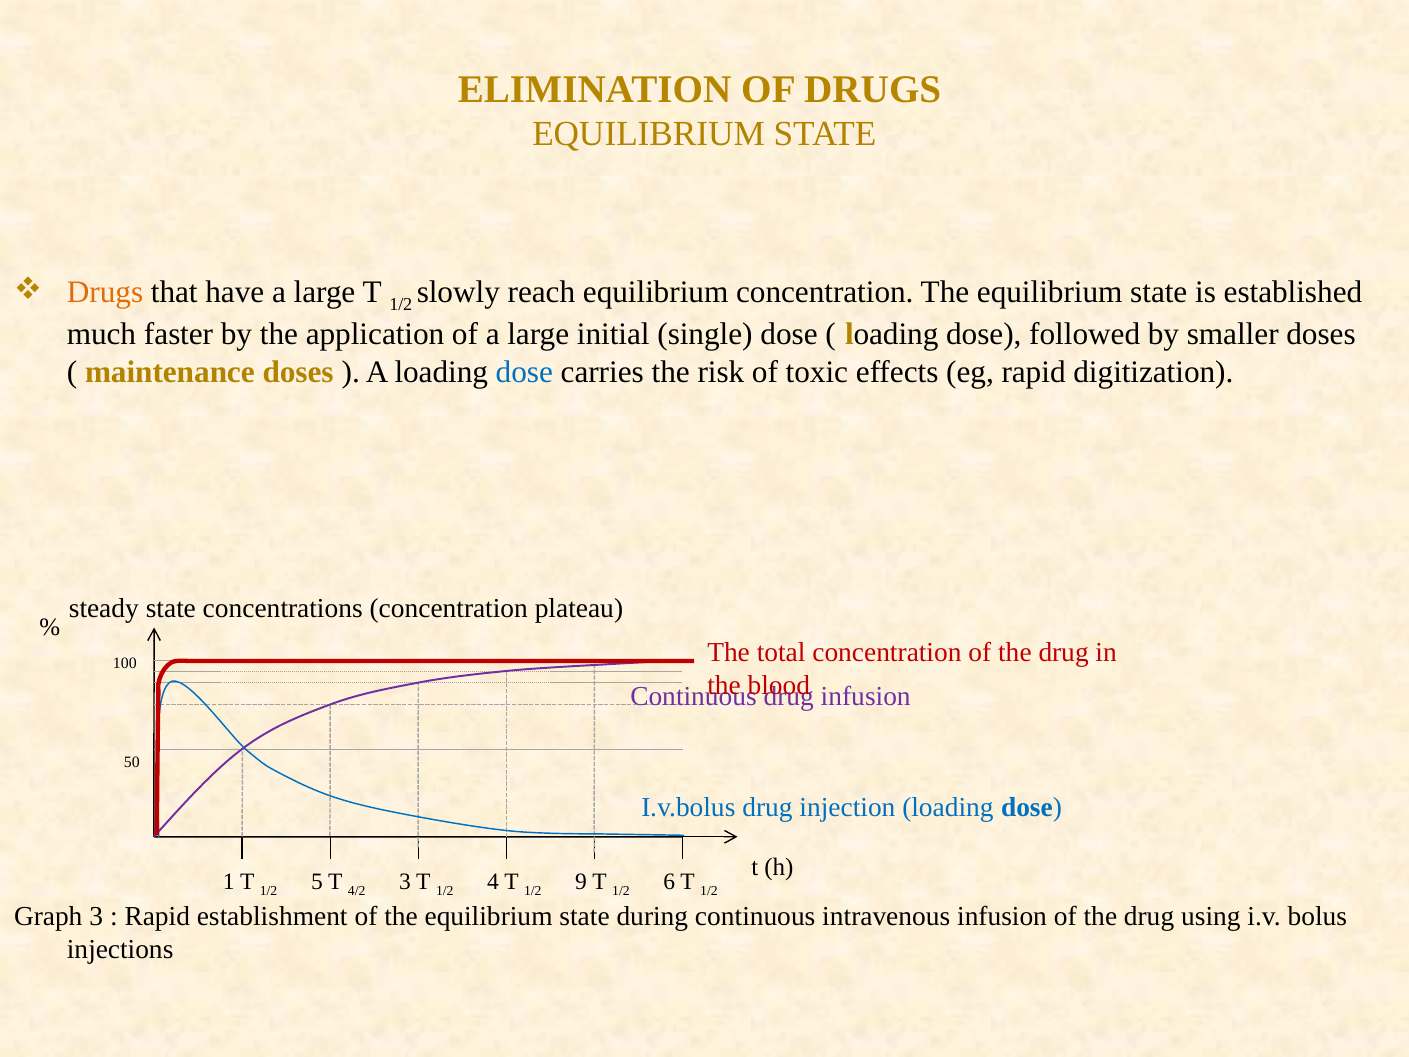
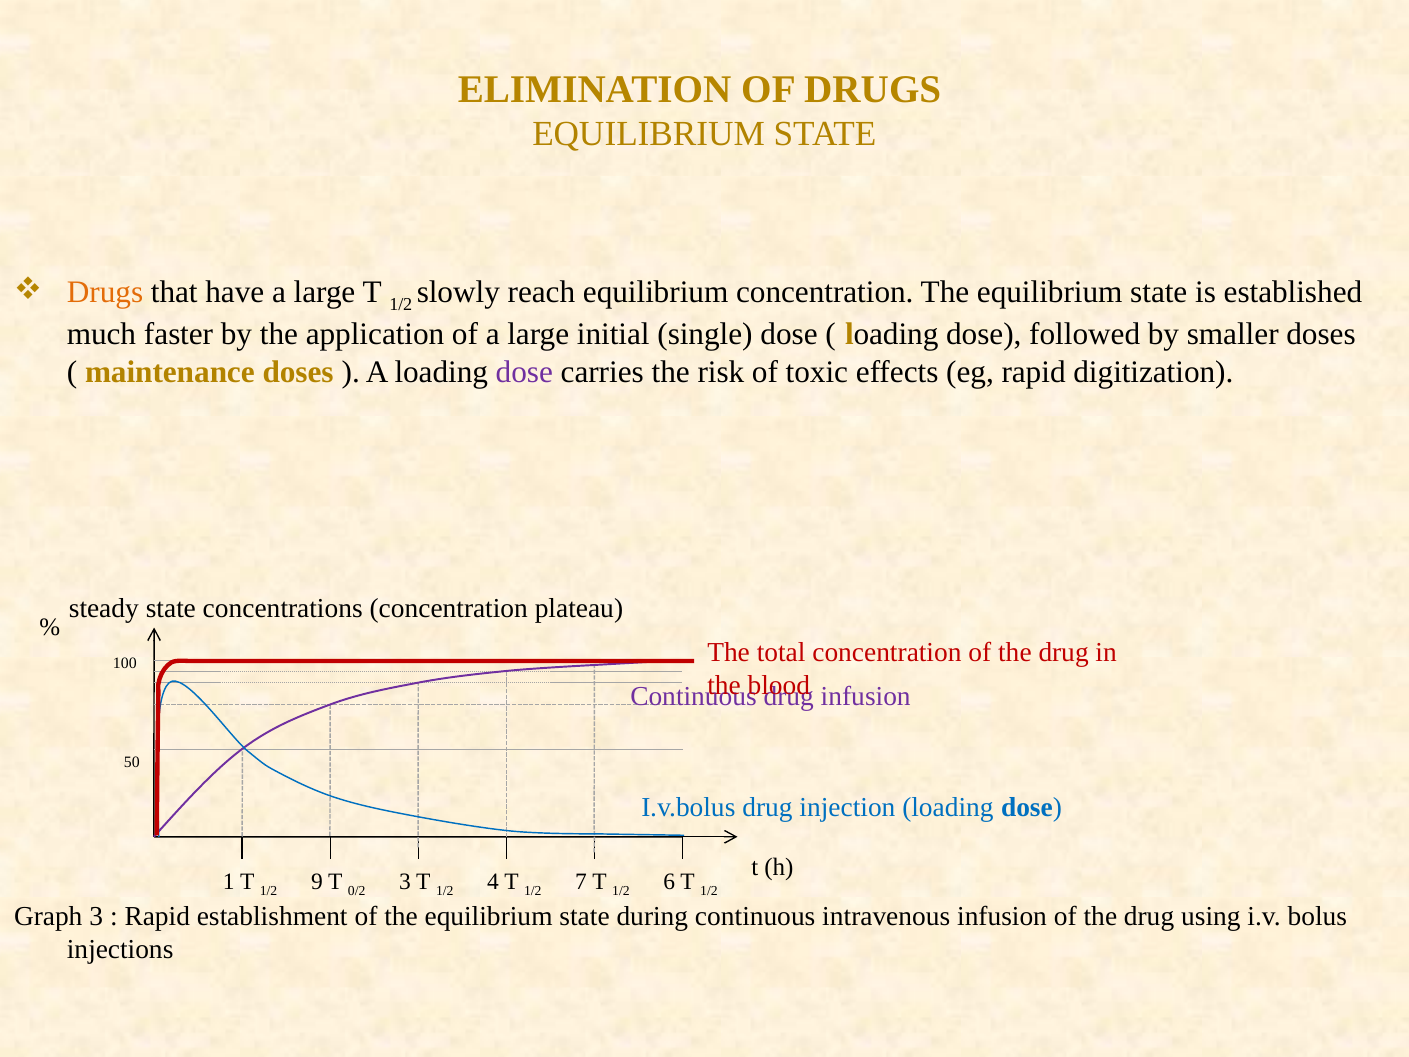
dose at (524, 372) colour: blue -> purple
5: 5 -> 9
4/2: 4/2 -> 0/2
9: 9 -> 7
